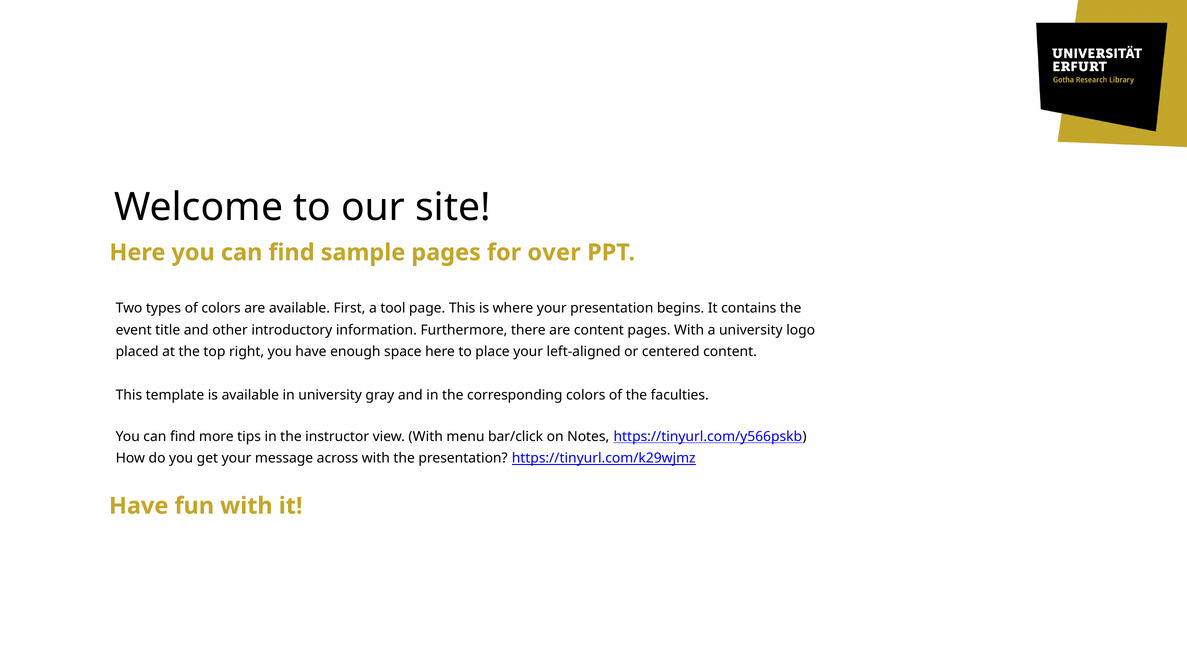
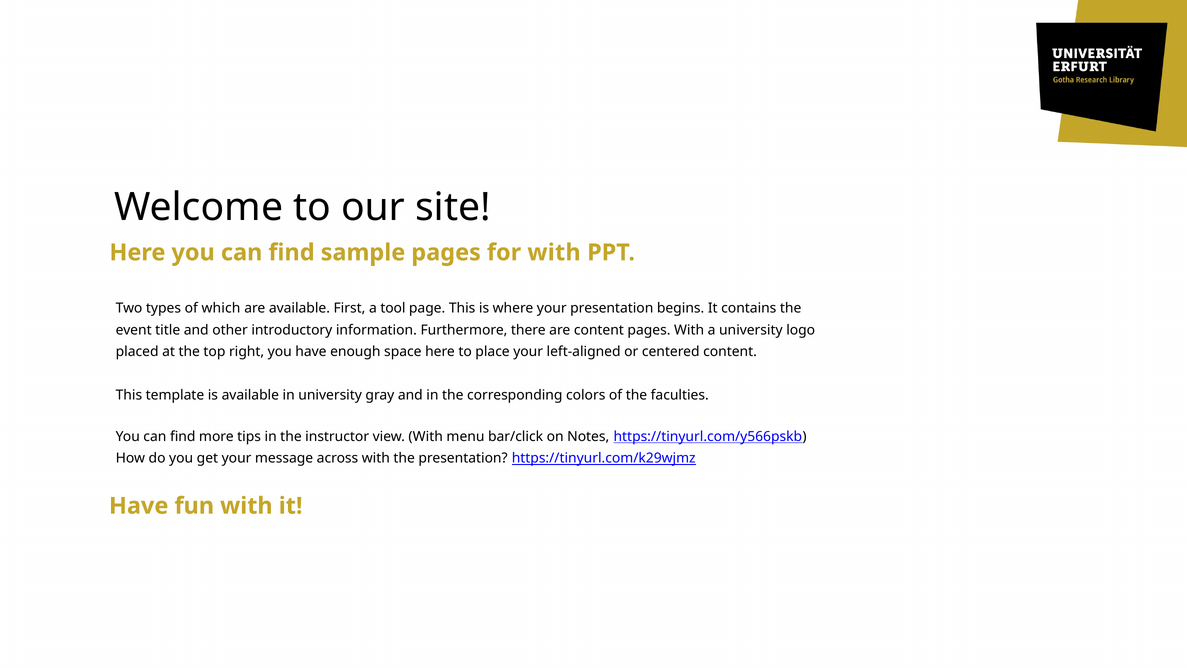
for over: over -> with
of colors: colors -> which
